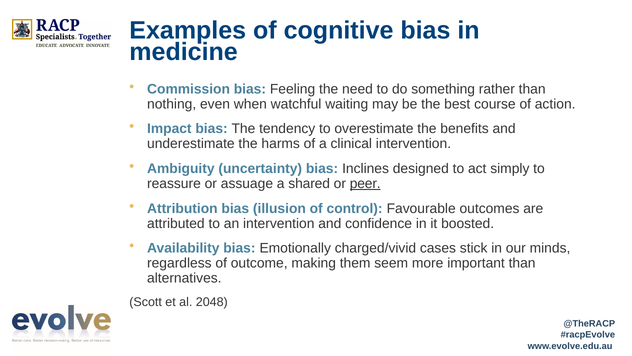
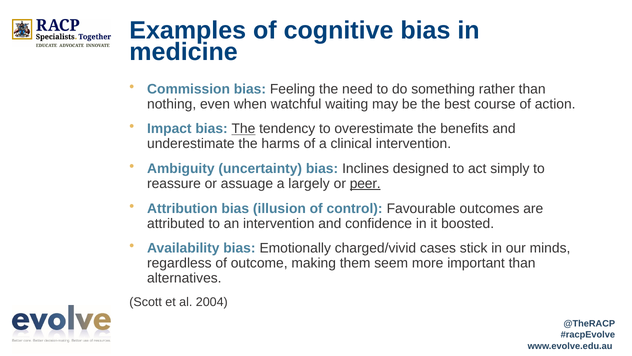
The at (243, 129) underline: none -> present
shared: shared -> largely
2048: 2048 -> 2004
